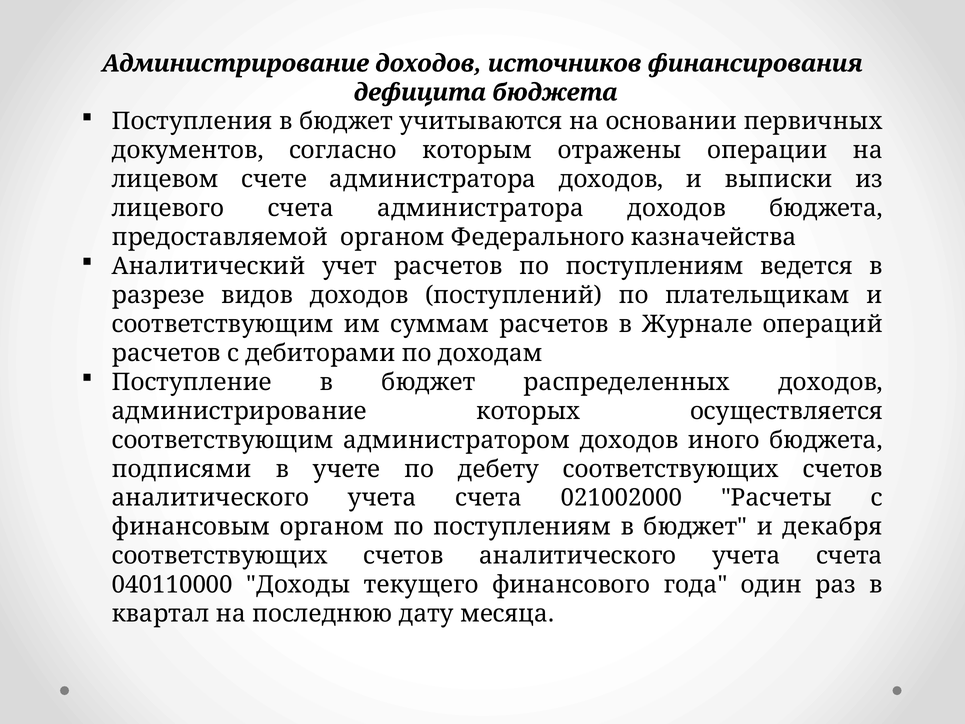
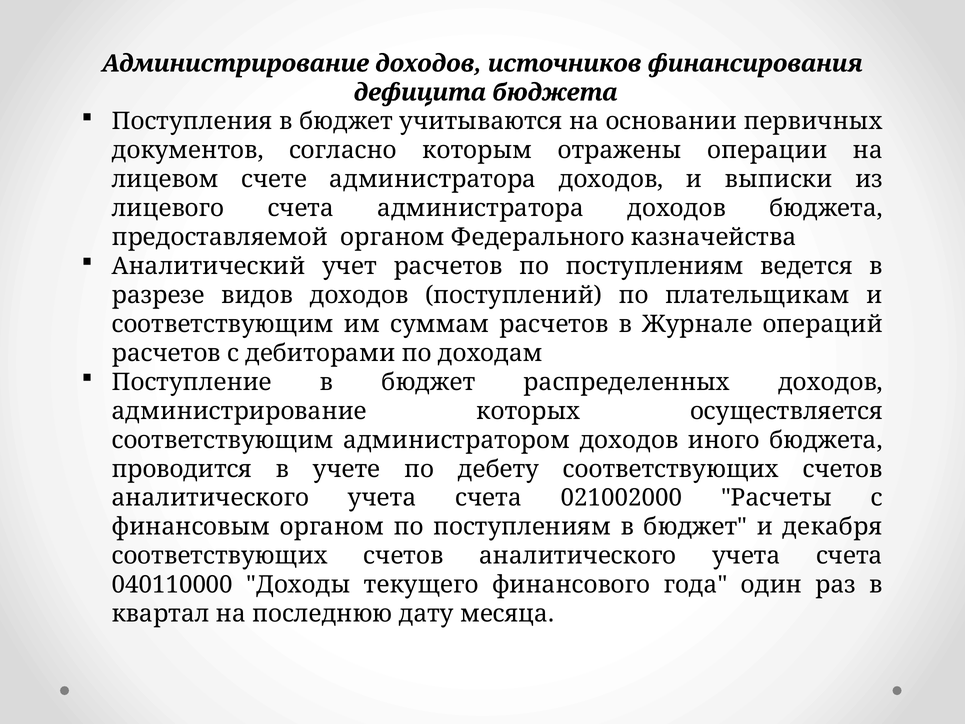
подписями: подписями -> проводится
